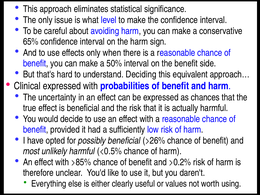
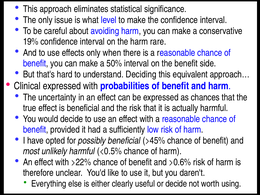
65%: 65% -> 19%
sign: sign -> rare
>26%: >26% -> >45%
>85%: >85% -> >22%
>0.2%: >0.2% -> >0.6%
or values: values -> decide
